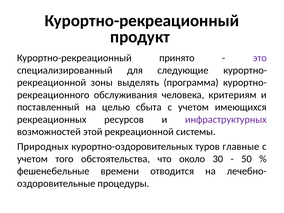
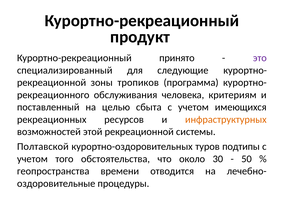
выделять: выделять -> тропиков
инфраструктурных colour: purple -> orange
Природных: Природных -> Полтавской
главные: главные -> подтипы
фешенебельные: фешенебельные -> геопространства
